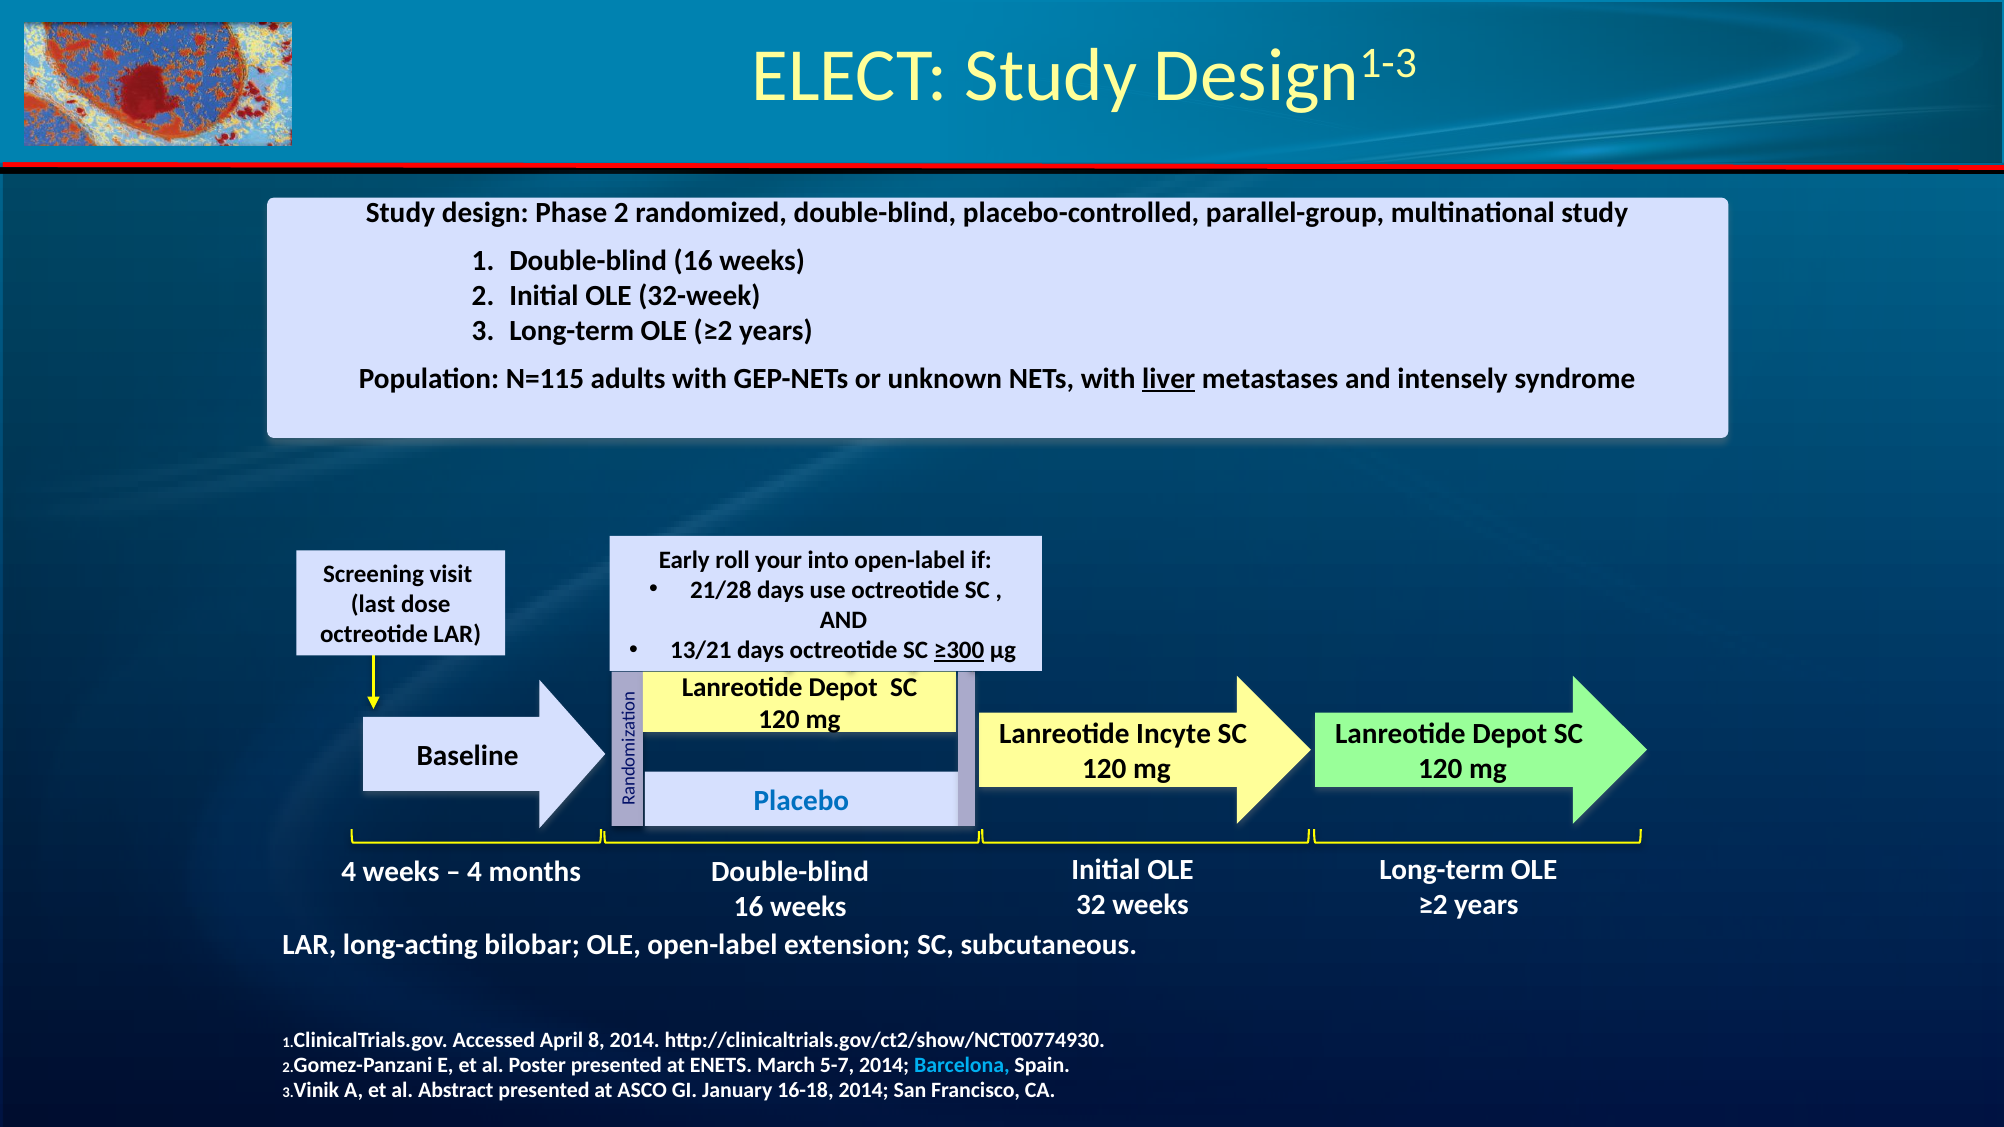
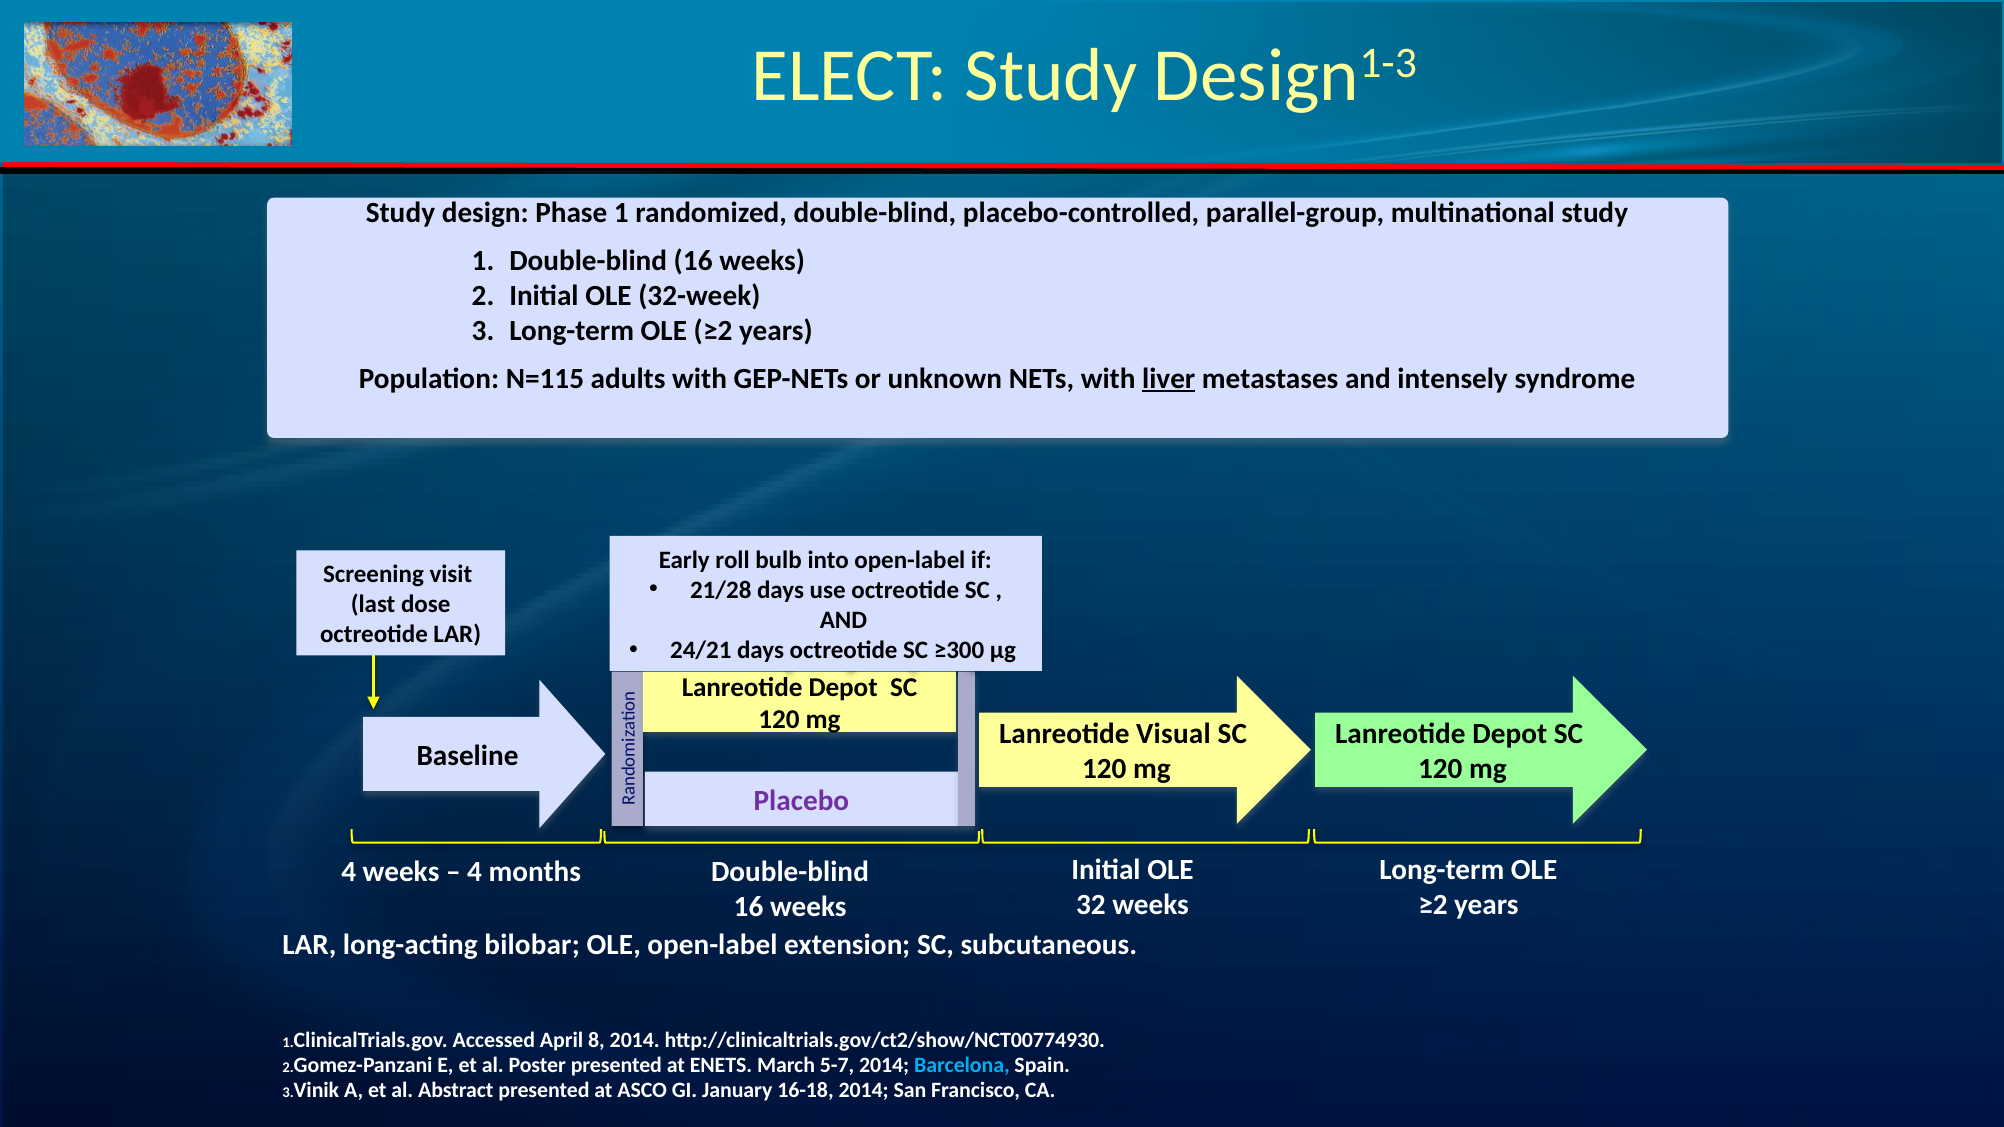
Phase 2: 2 -> 1
your: your -> bulb
13/21: 13/21 -> 24/21
≥300 underline: present -> none
Incyte: Incyte -> Visual
Placebo colour: blue -> purple
